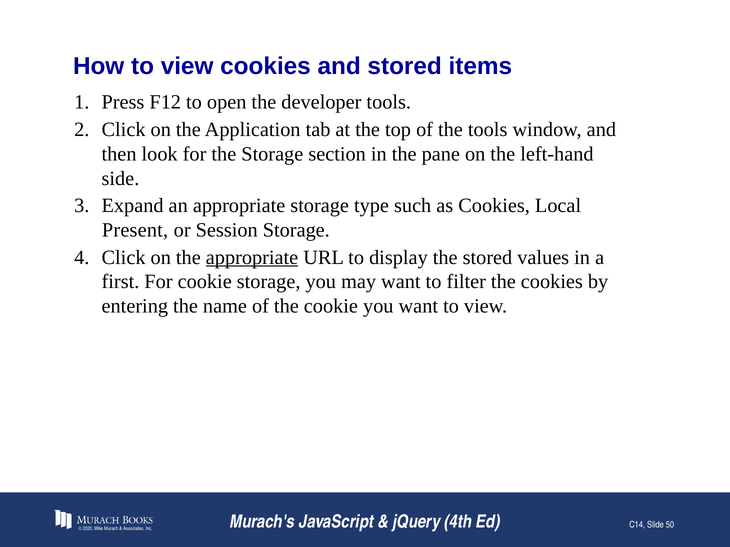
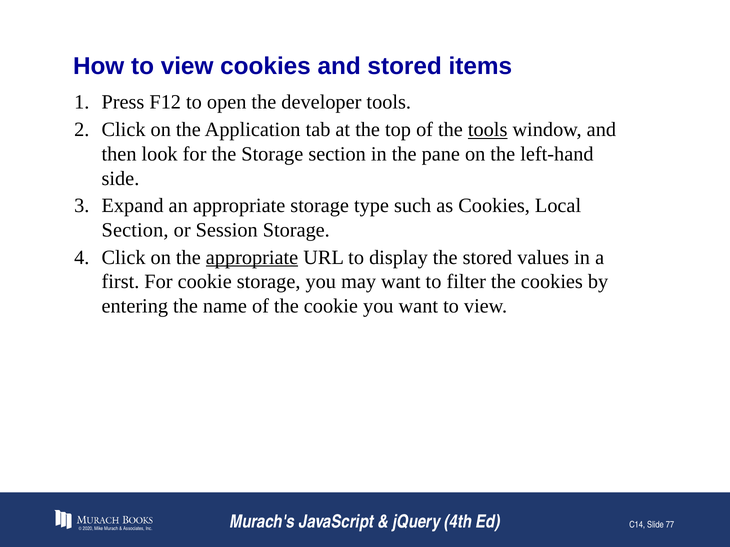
tools at (488, 130) underline: none -> present
Present at (135, 230): Present -> Section
50: 50 -> 77
